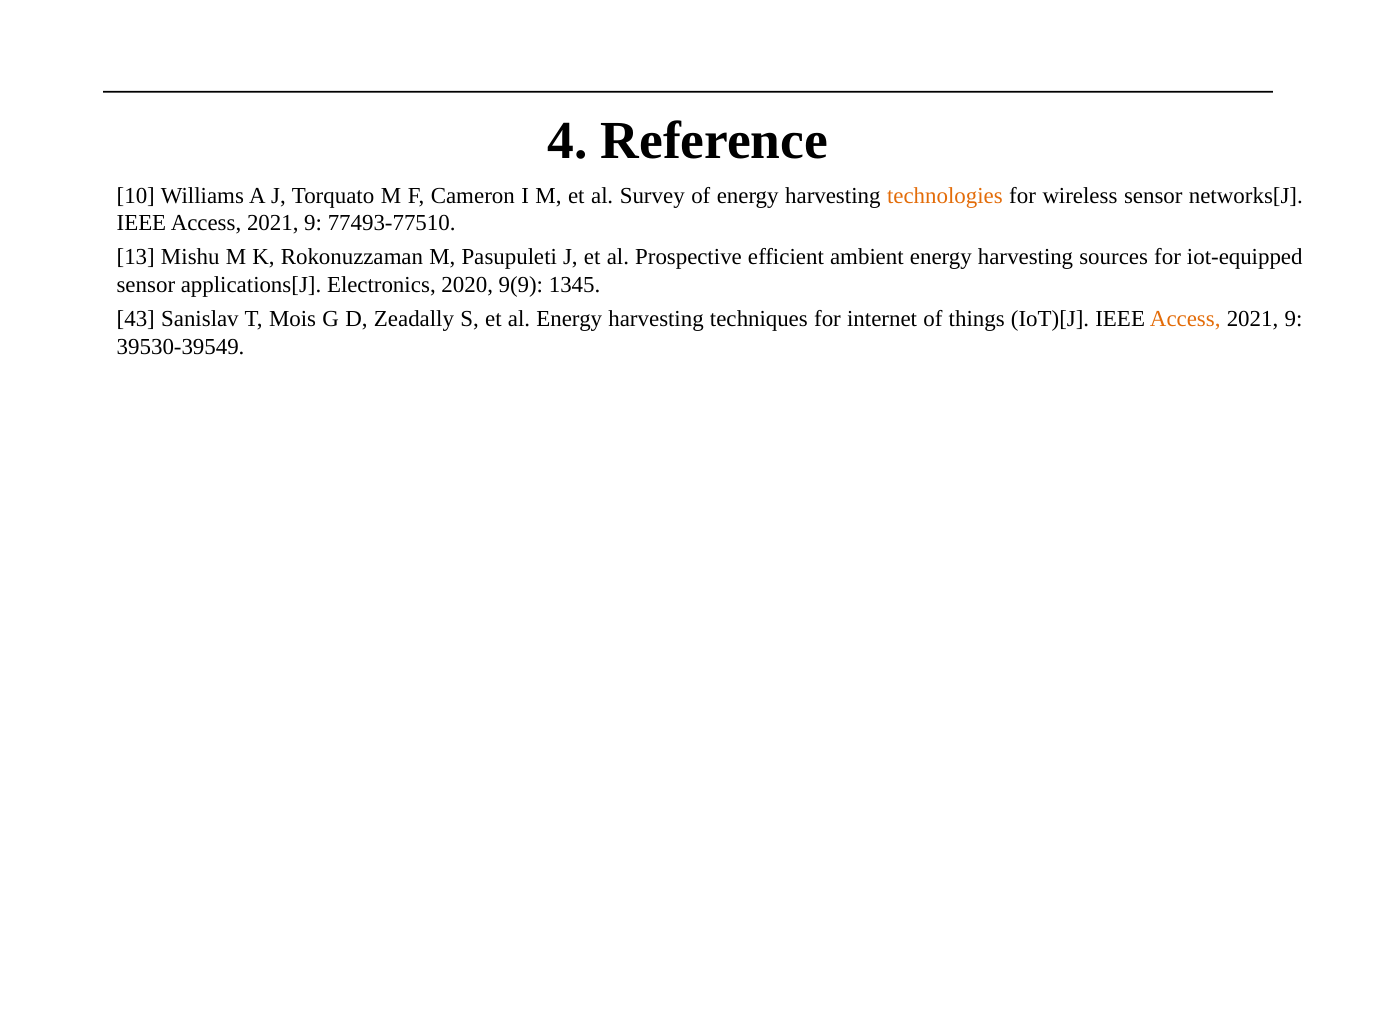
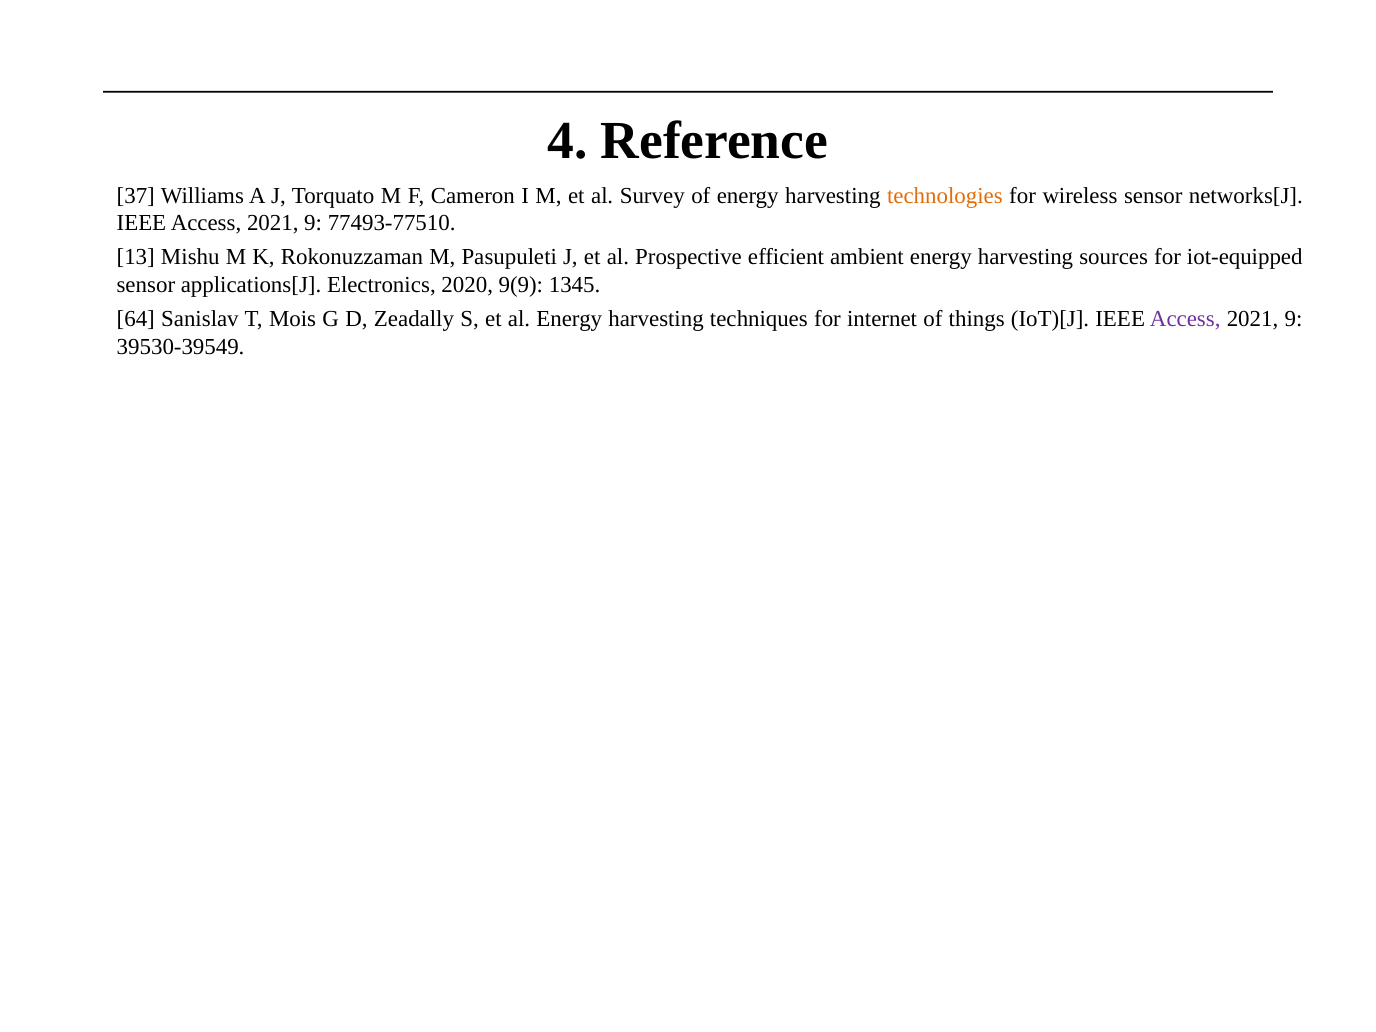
10: 10 -> 37
43: 43 -> 64
Access at (1185, 319) colour: orange -> purple
